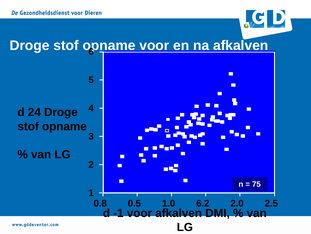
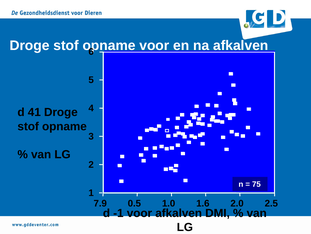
24: 24 -> 41
0.8: 0.8 -> 7.9
6.2: 6.2 -> 1.6
